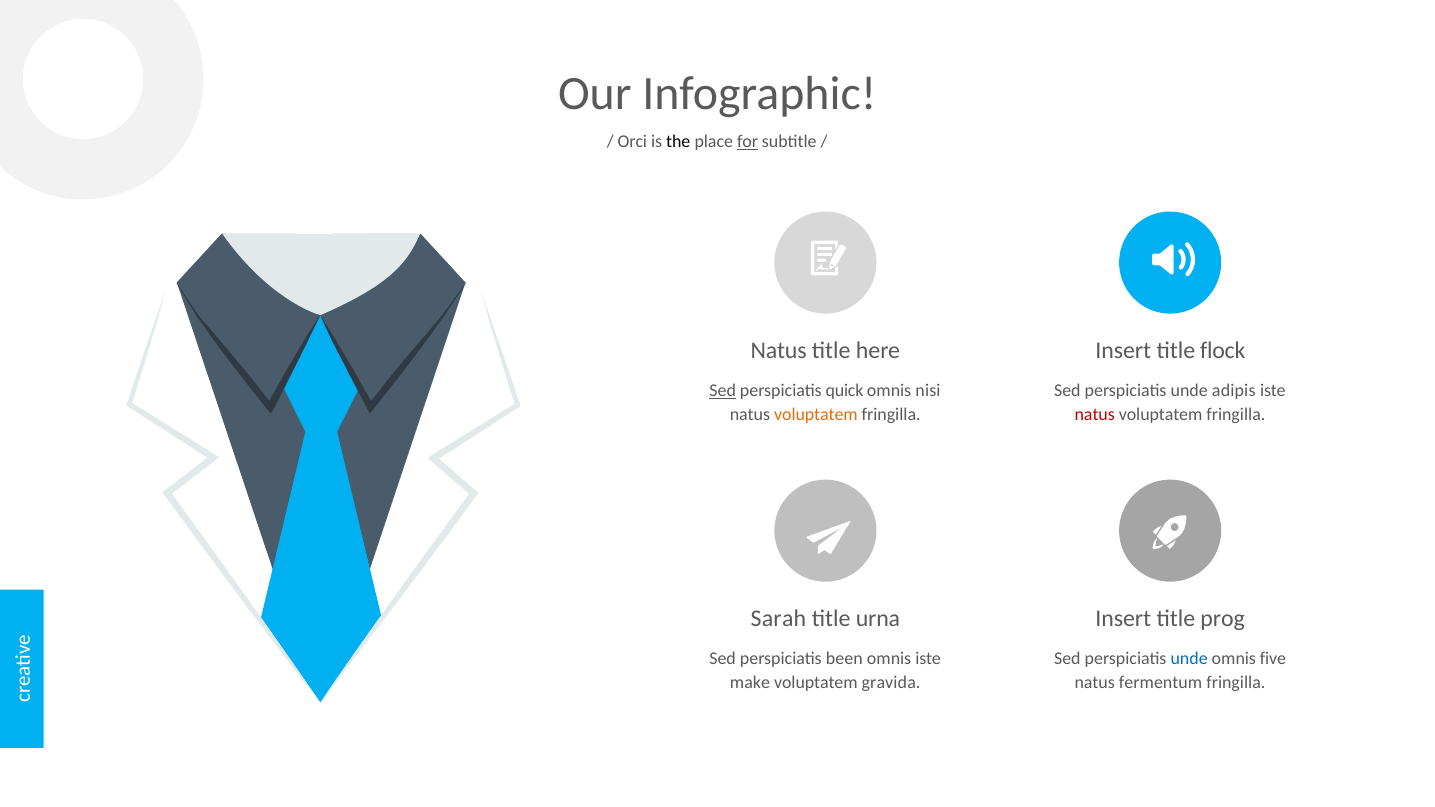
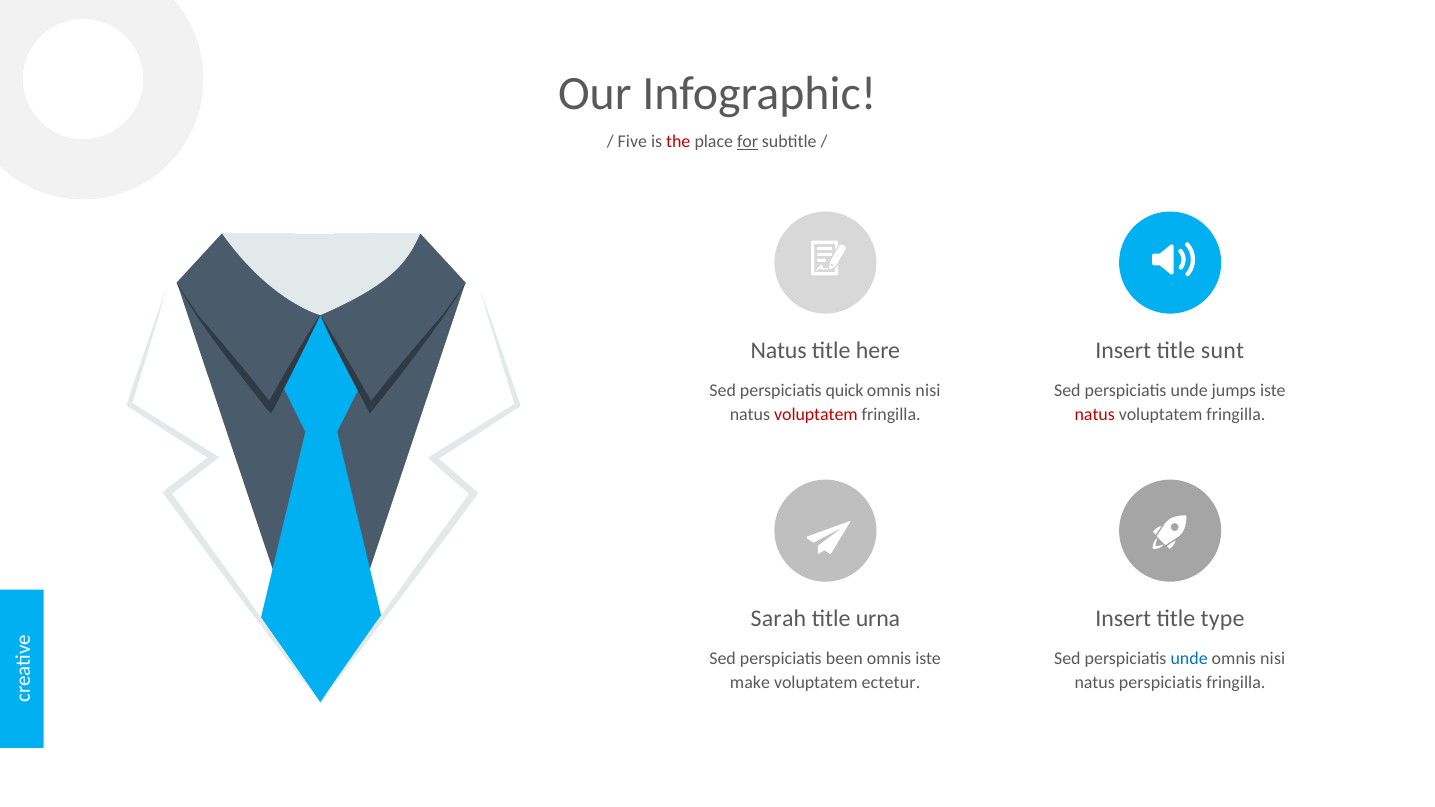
Orci: Orci -> Five
the colour: black -> red
flock: flock -> sunt
Sed at (723, 391) underline: present -> none
adipis: adipis -> jumps
voluptatem at (816, 415) colour: orange -> red
prog: prog -> type
five at (1273, 659): five -> nisi
gravida: gravida -> ectetur
natus fermentum: fermentum -> perspiciatis
